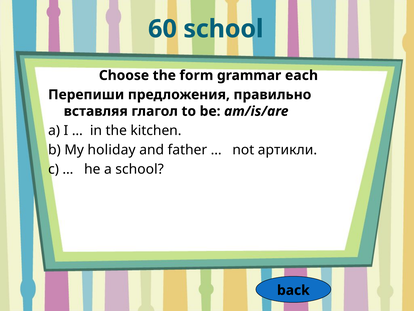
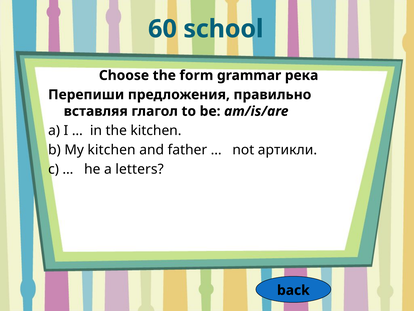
each: each -> река
My holiday: holiday -> kitchen
a school: school -> letters
